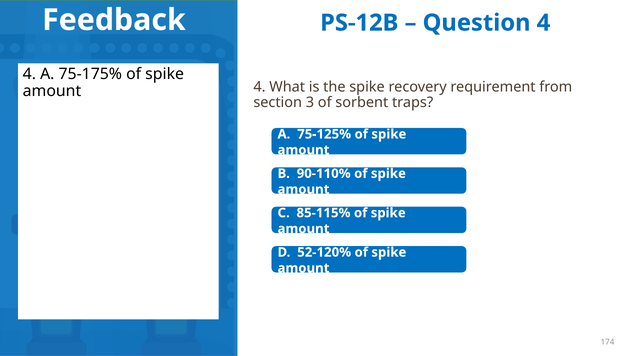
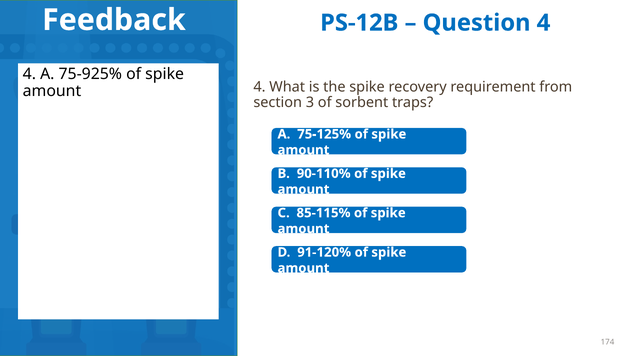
75-175%: 75-175% -> 75-925%
52-120%: 52-120% -> 91-120%
